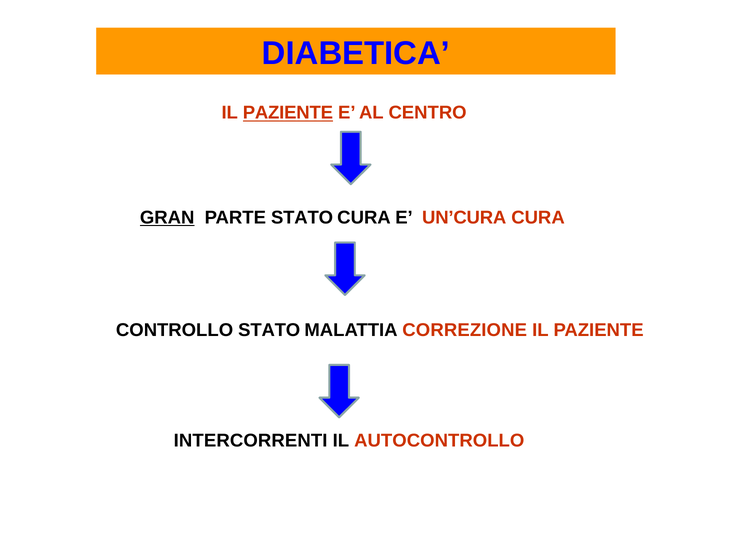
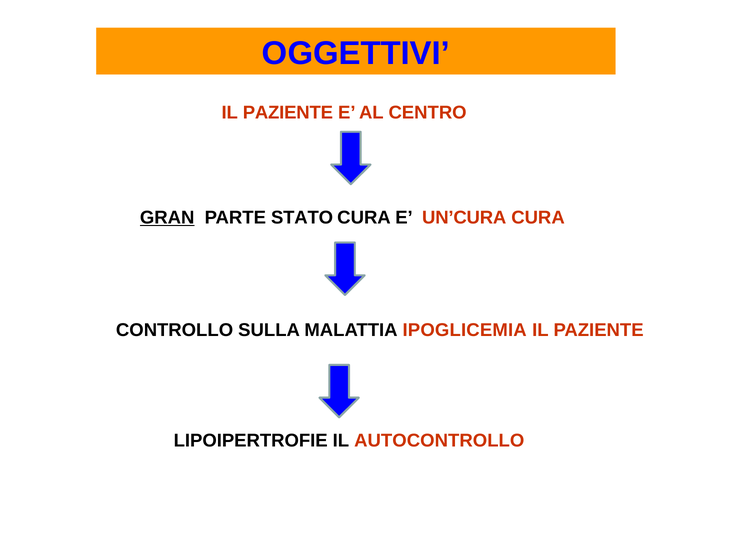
DIABETICA: DIABETICA -> OGGETTIVI
PAZIENTE at (288, 113) underline: present -> none
CONTROLLO STATO: STATO -> SULLA
CORREZIONE: CORREZIONE -> IPOGLICEMIA
INTERCORRENTI: INTERCORRENTI -> LIPOIPERTROFIE
